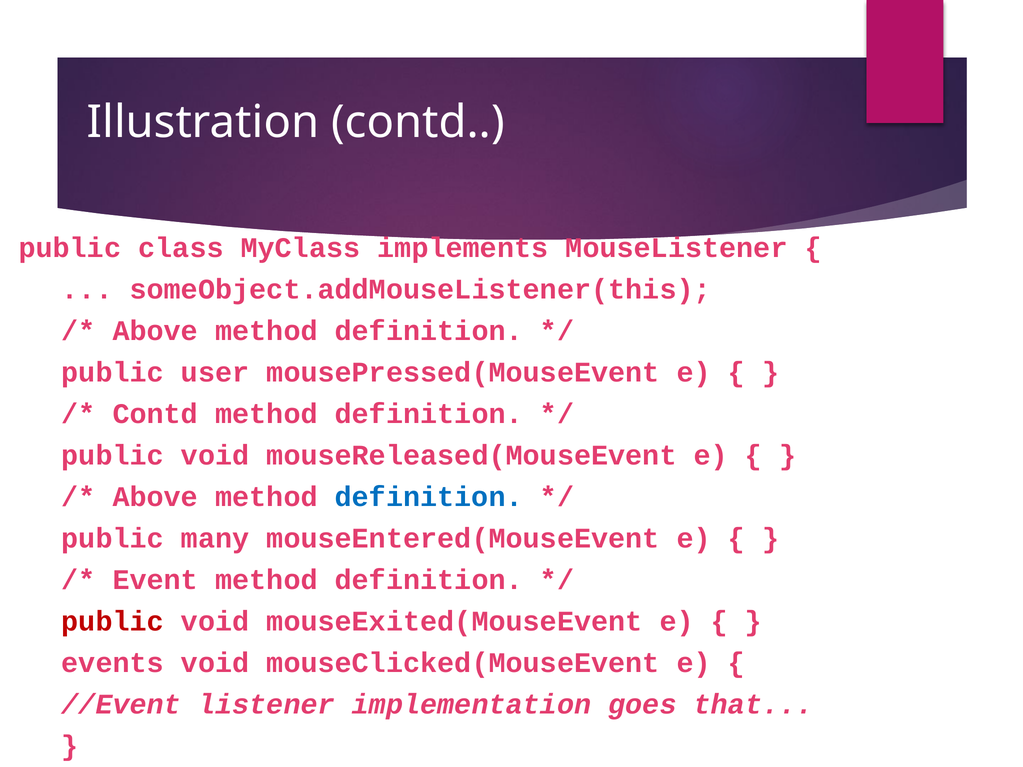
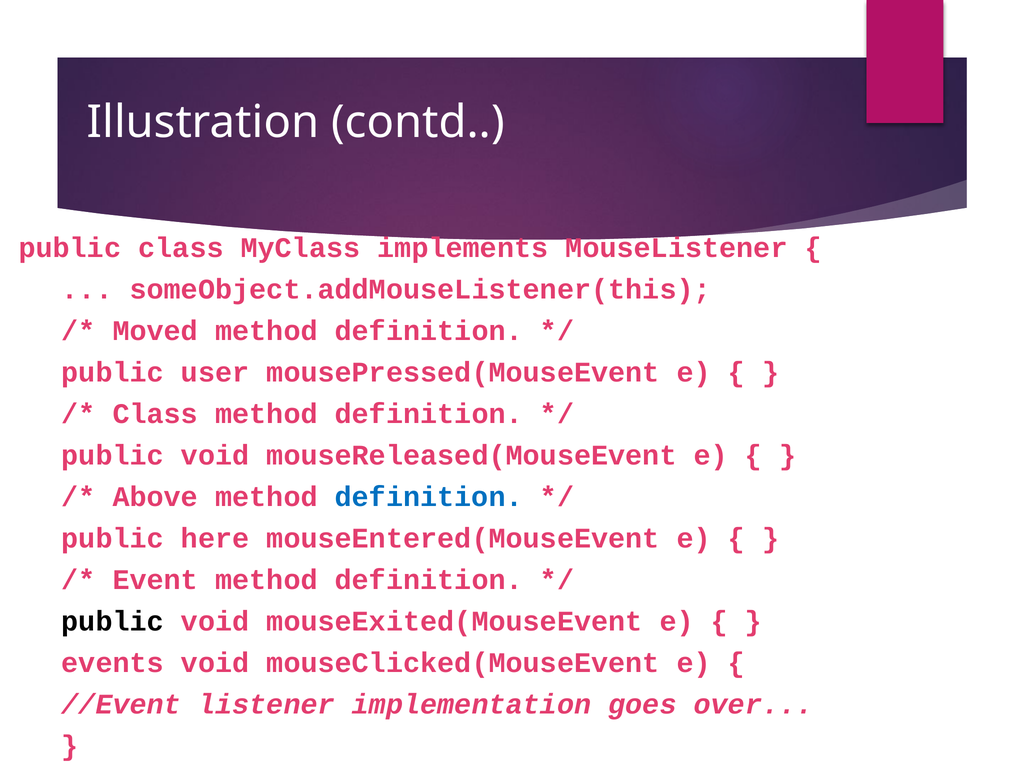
Above at (155, 331): Above -> Moved
Contd at (155, 414): Contd -> Class
many: many -> here
public at (113, 621) colour: red -> black
that: that -> over
